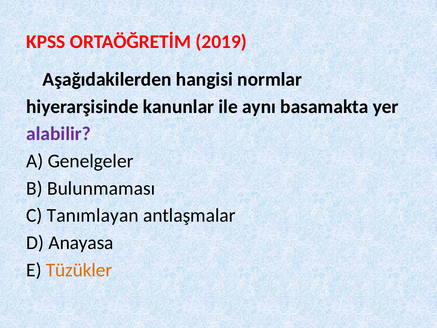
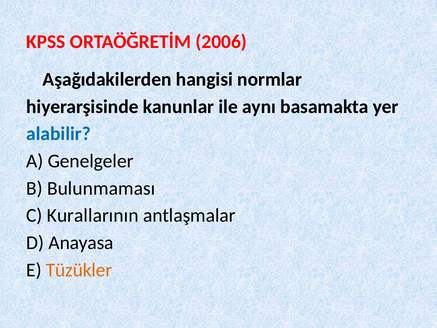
2019: 2019 -> 2006
alabilir colour: purple -> blue
Tanımlayan: Tanımlayan -> Kurallarının
